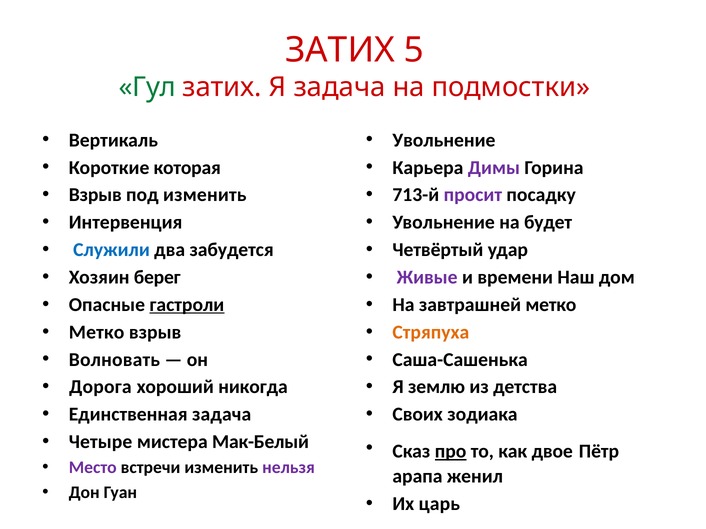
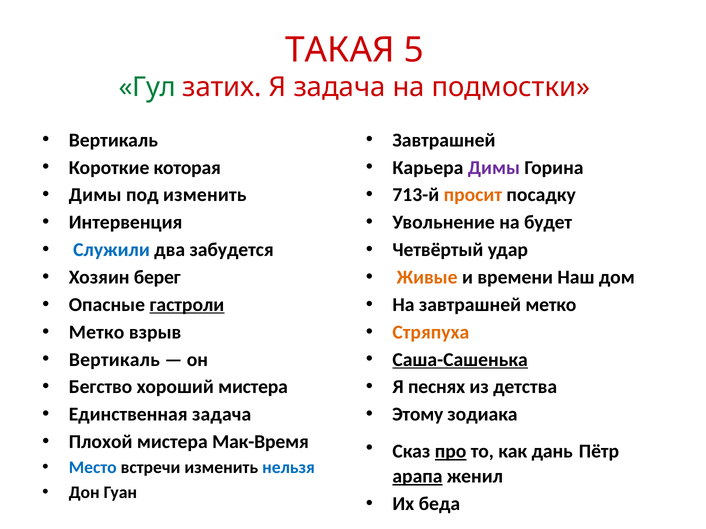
ЗАТИХ at (340, 50): ЗАТИХ -> ТАКАЯ
Увольнение at (444, 140): Увольнение -> Завтрашней
Взрыв at (95, 195): Взрыв -> Димы
просит colour: purple -> orange
Живые colour: purple -> orange
Волновать at (114, 360): Волновать -> Вертикаль
Саша-Сашенька underline: none -> present
Дорога: Дорога -> Бегство
хороший никогда: никогда -> мистера
землю: землю -> песнях
Своих: Своих -> Этому
Четыре: Четыре -> Плохой
Мак-Белый: Мак-Белый -> Мак-Время
двое: двое -> дань
Место colour: purple -> blue
нельзя colour: purple -> blue
арапа underline: none -> present
царь: царь -> беда
